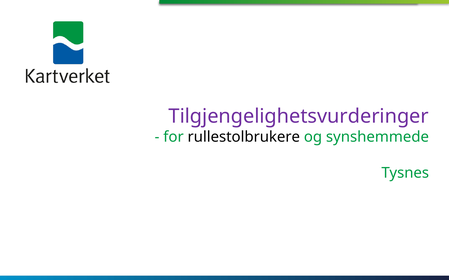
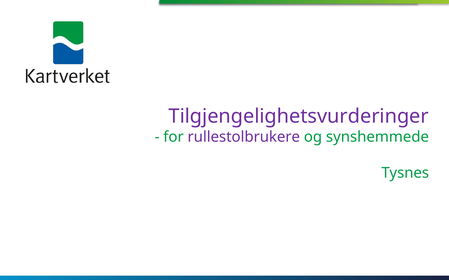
rullestolbrukere colour: black -> purple
